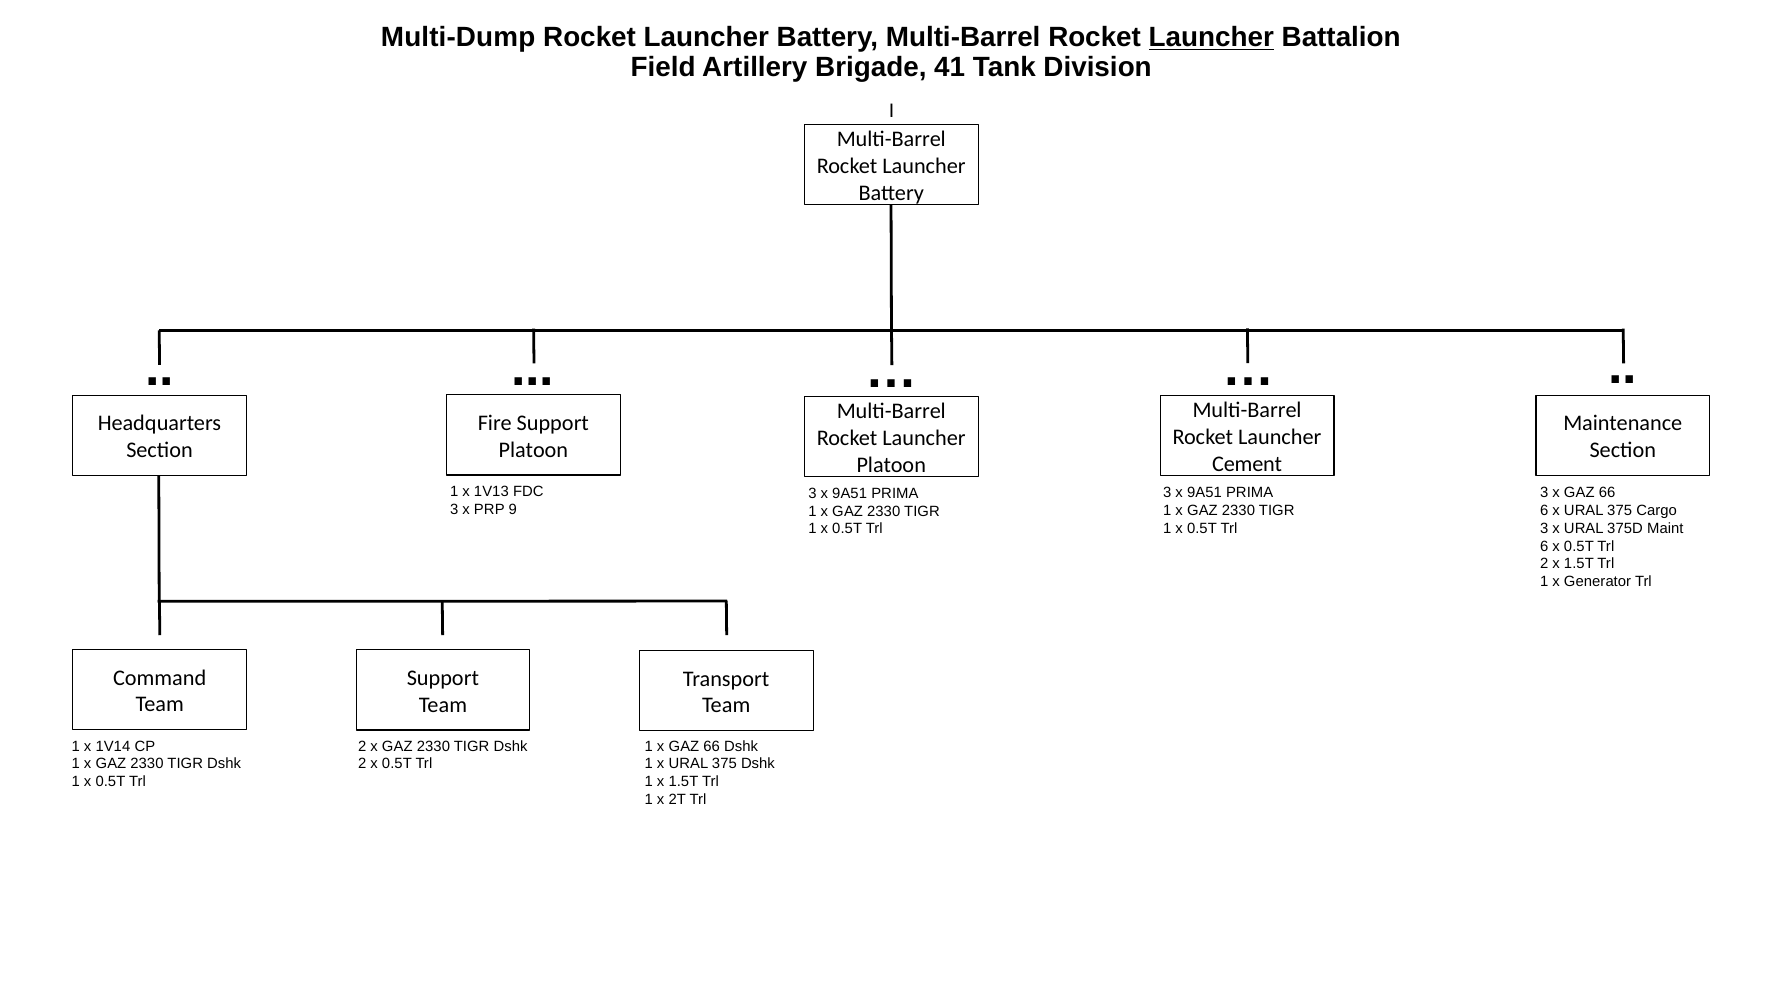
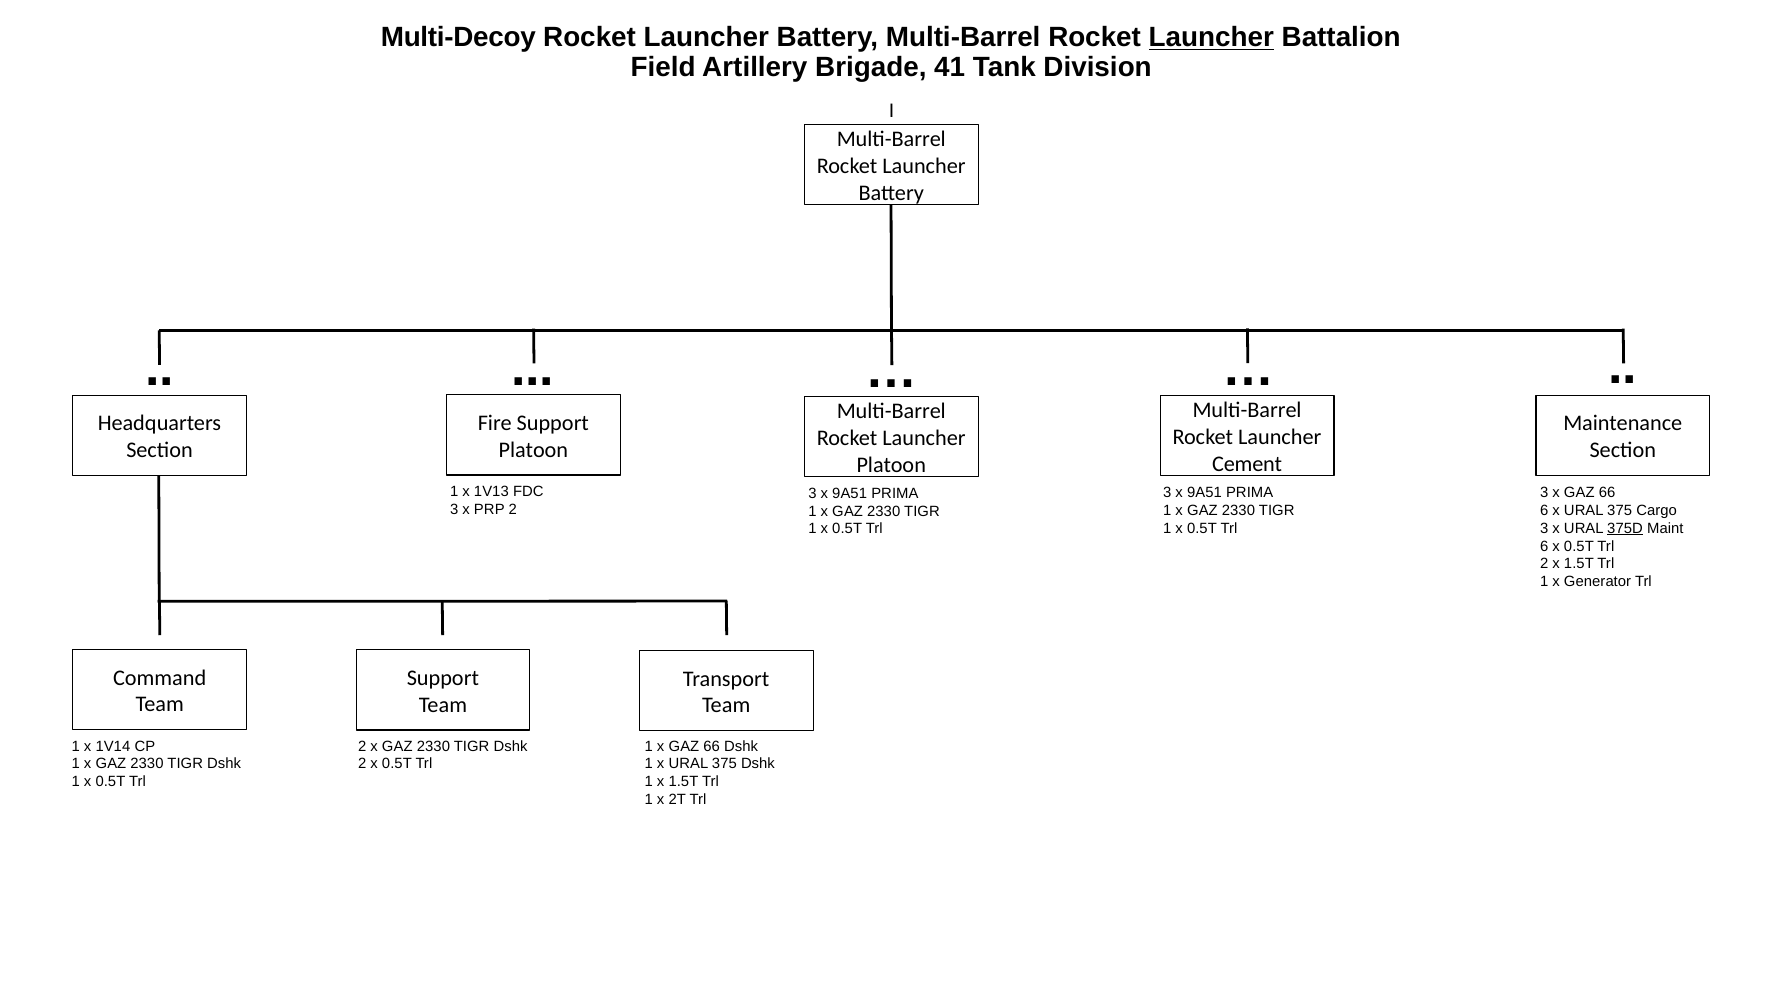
Multi-Dump: Multi-Dump -> Multi-Decoy
PRP 9: 9 -> 2
375D underline: none -> present
